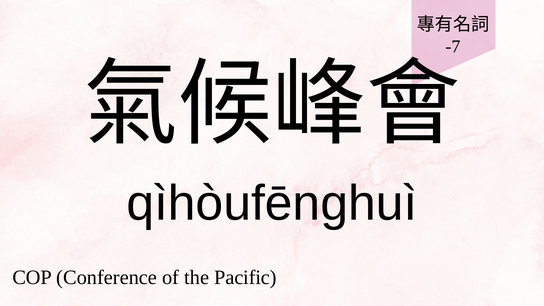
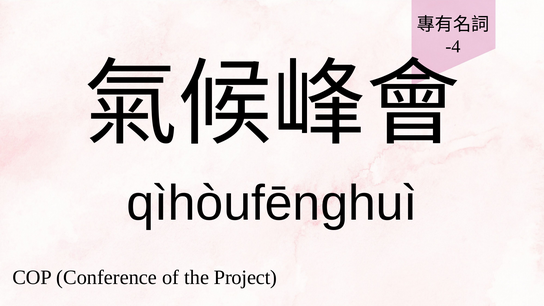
-7: -7 -> -4
Pacific: Pacific -> Project
